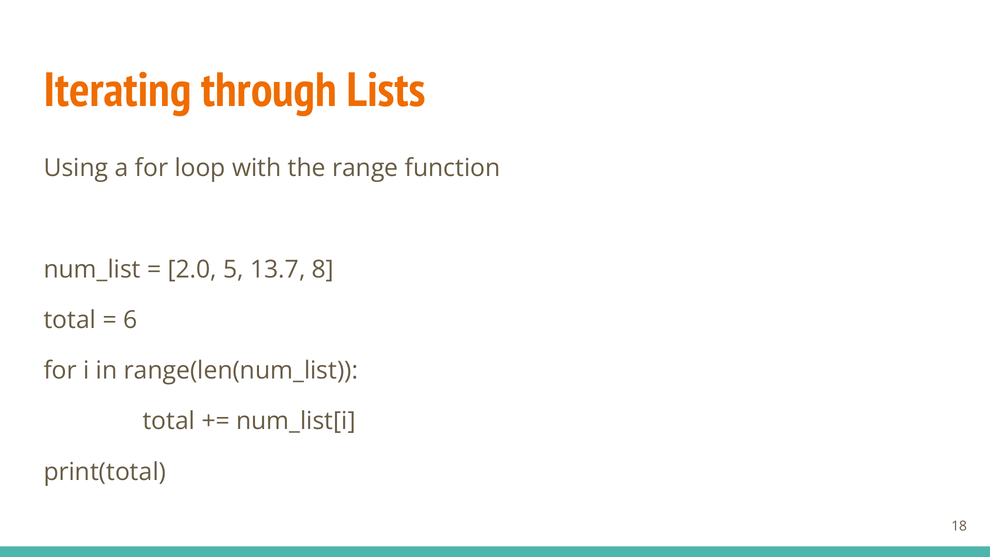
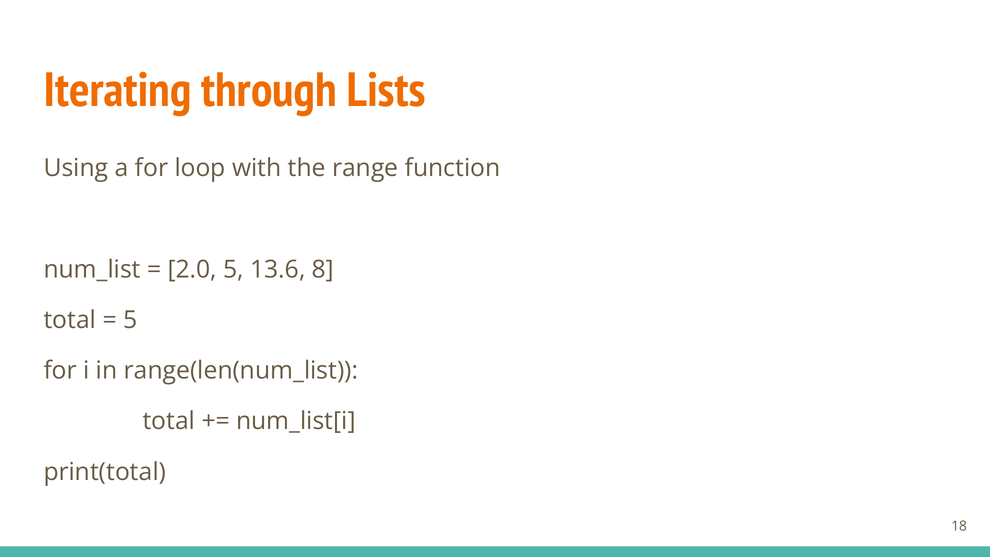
13.7: 13.7 -> 13.6
6 at (130, 320): 6 -> 5
